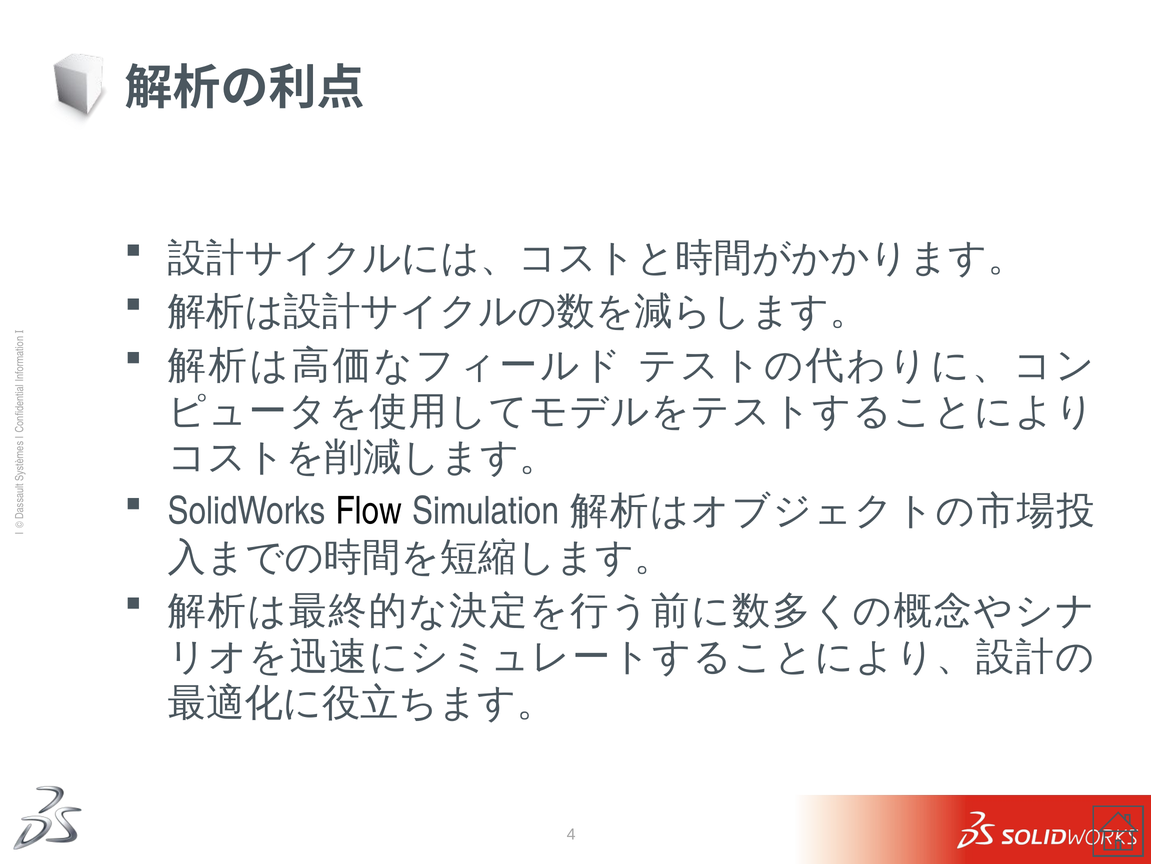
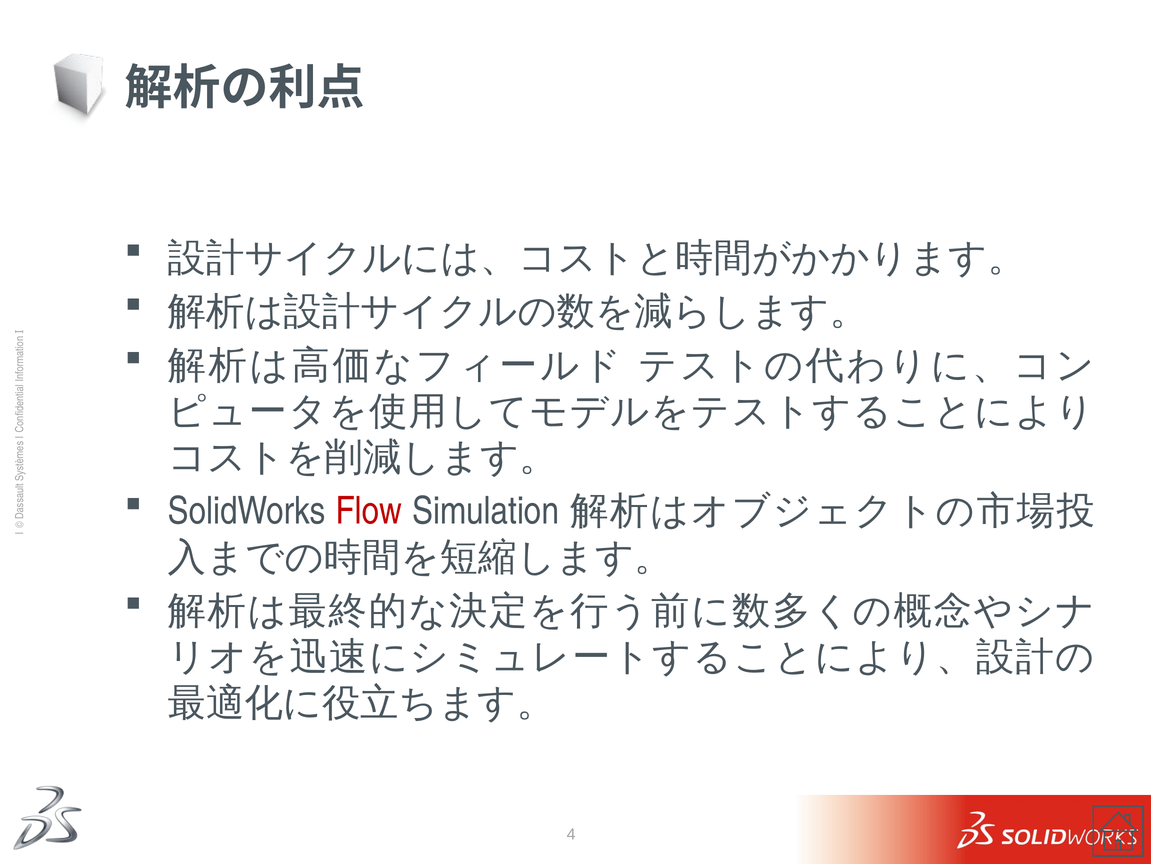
Flow colour: black -> red
